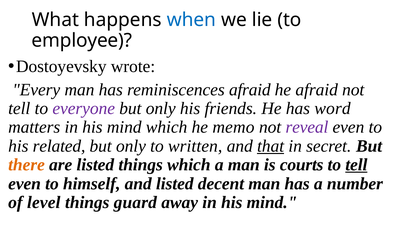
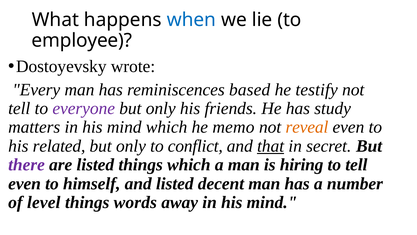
reminiscences afraid: afraid -> based
he afraid: afraid -> testify
word: word -> study
reveal colour: purple -> orange
written: written -> conflict
there colour: orange -> purple
courts: courts -> hiring
tell at (356, 165) underline: present -> none
guard: guard -> words
